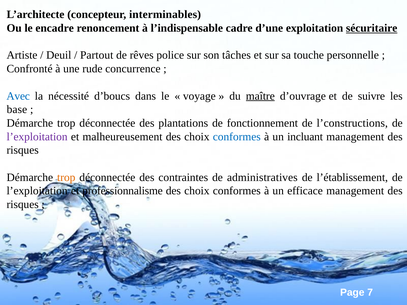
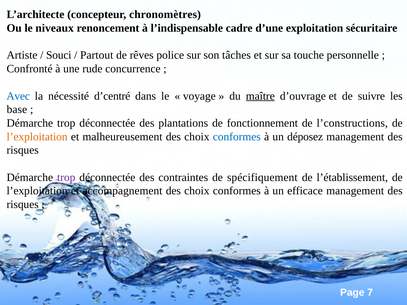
interminables: interminables -> chronomètres
encadre: encadre -> niveaux
sécuritaire underline: present -> none
Deuil: Deuil -> Souci
d’boucs: d’boucs -> d’centré
l’exploitation at (37, 137) colour: purple -> orange
incluant: incluant -> déposez
trop at (66, 177) colour: orange -> purple
administratives: administratives -> spécifiquement
professionnalisme: professionnalisme -> accompagnement
